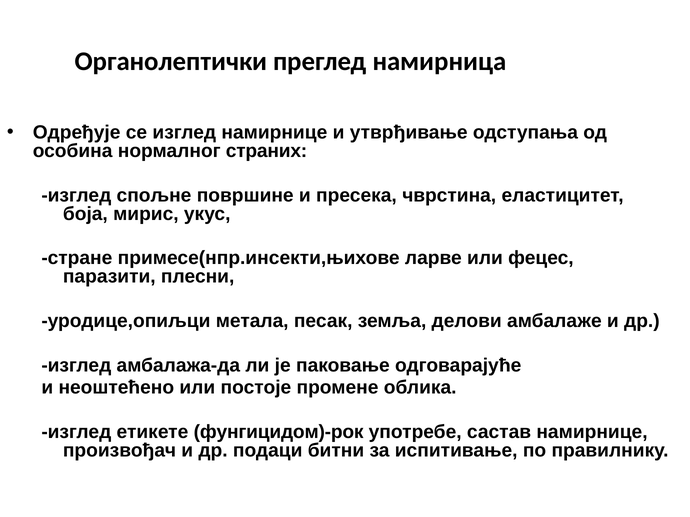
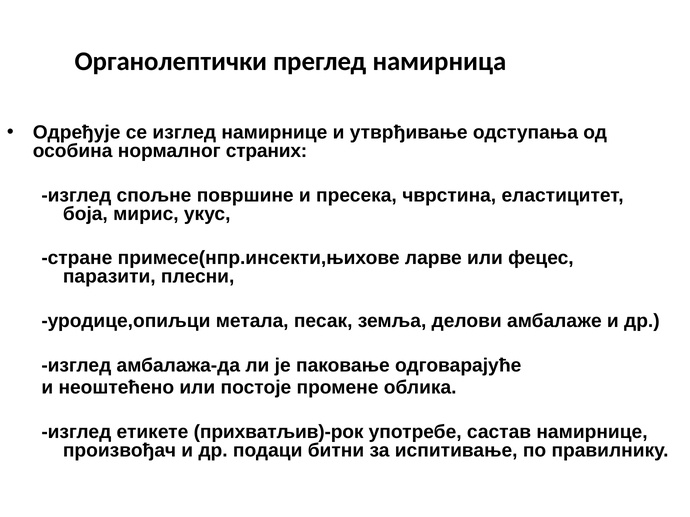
фунгицидом)-рок: фунгицидом)-рок -> прихватљив)-рок
